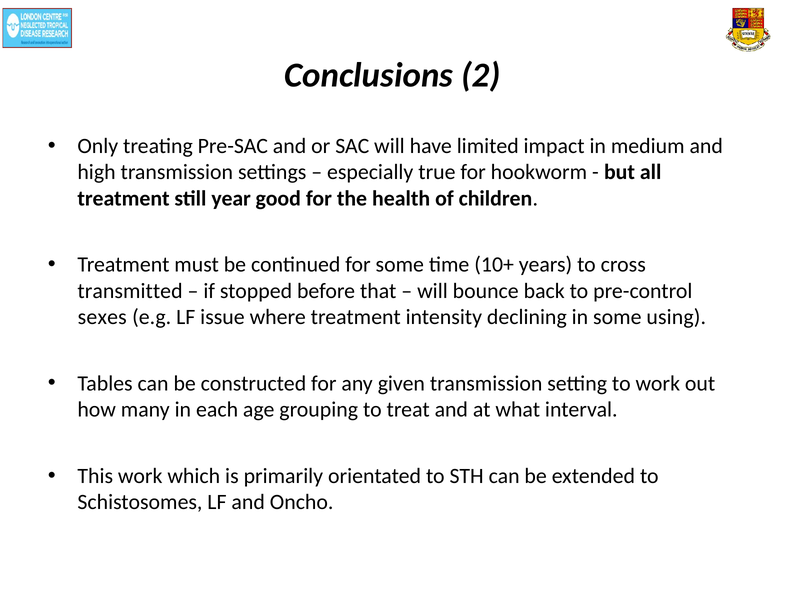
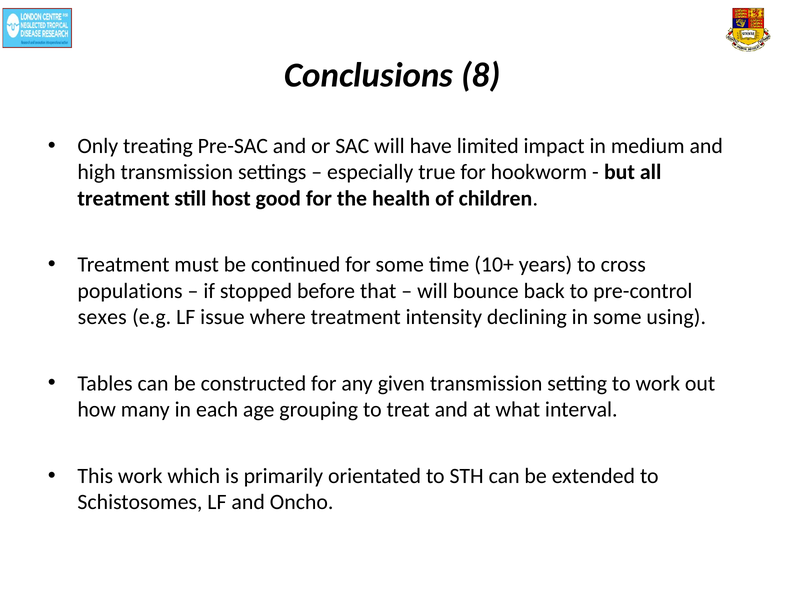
2: 2 -> 8
year: year -> host
transmitted: transmitted -> populations
